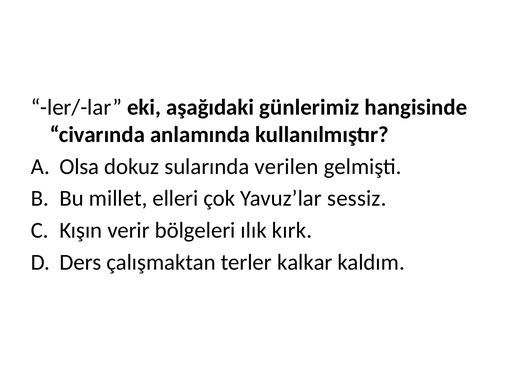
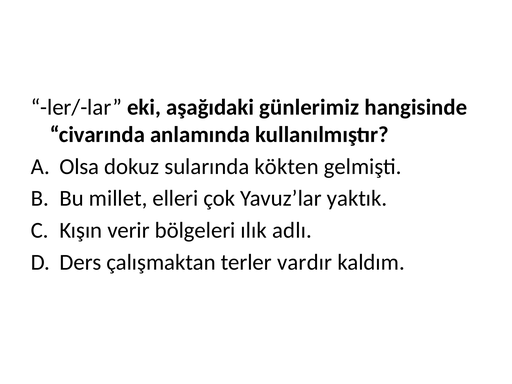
verilen: verilen -> kökten
sessiz: sessiz -> yaktık
kırk: kırk -> adlı
kalkar: kalkar -> vardır
